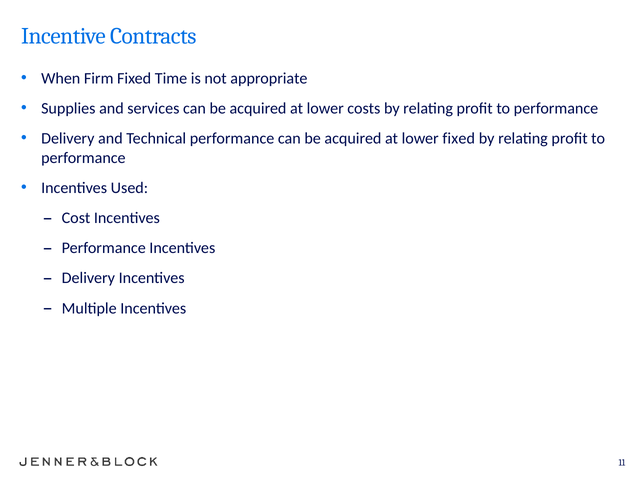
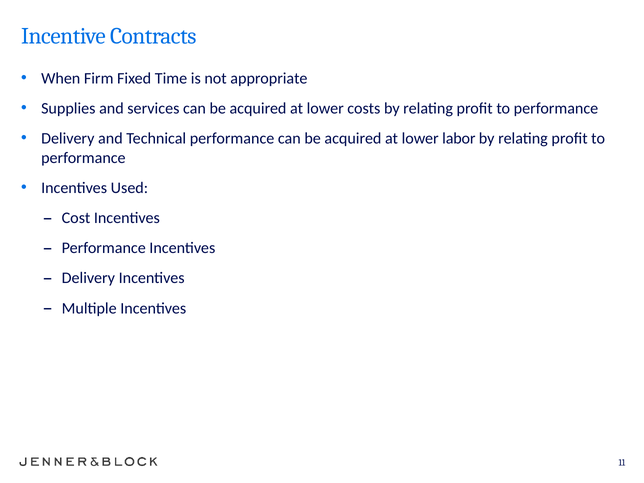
lower fixed: fixed -> labor
